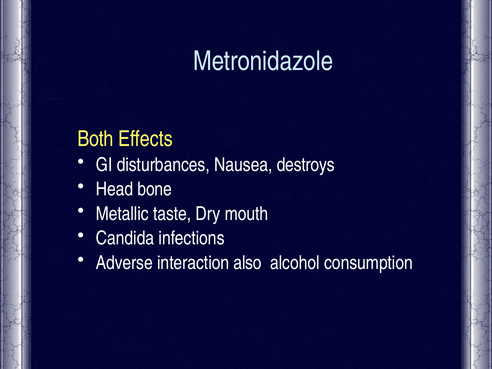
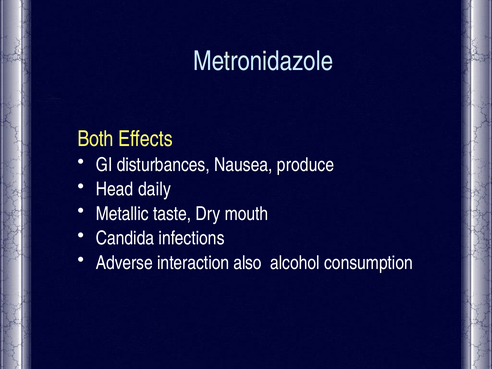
destroys: destroys -> produce
bone: bone -> daily
